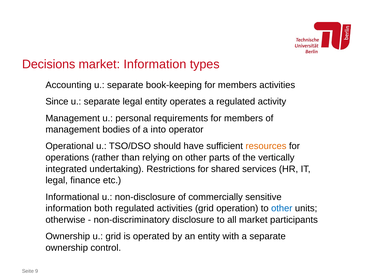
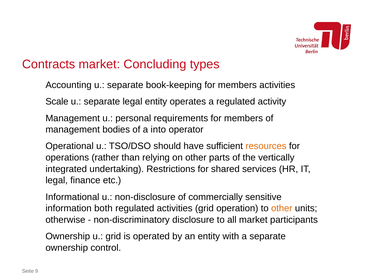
Decisions: Decisions -> Contracts
market Information: Information -> Concluding
Since: Since -> Scale
other at (282, 208) colour: blue -> orange
